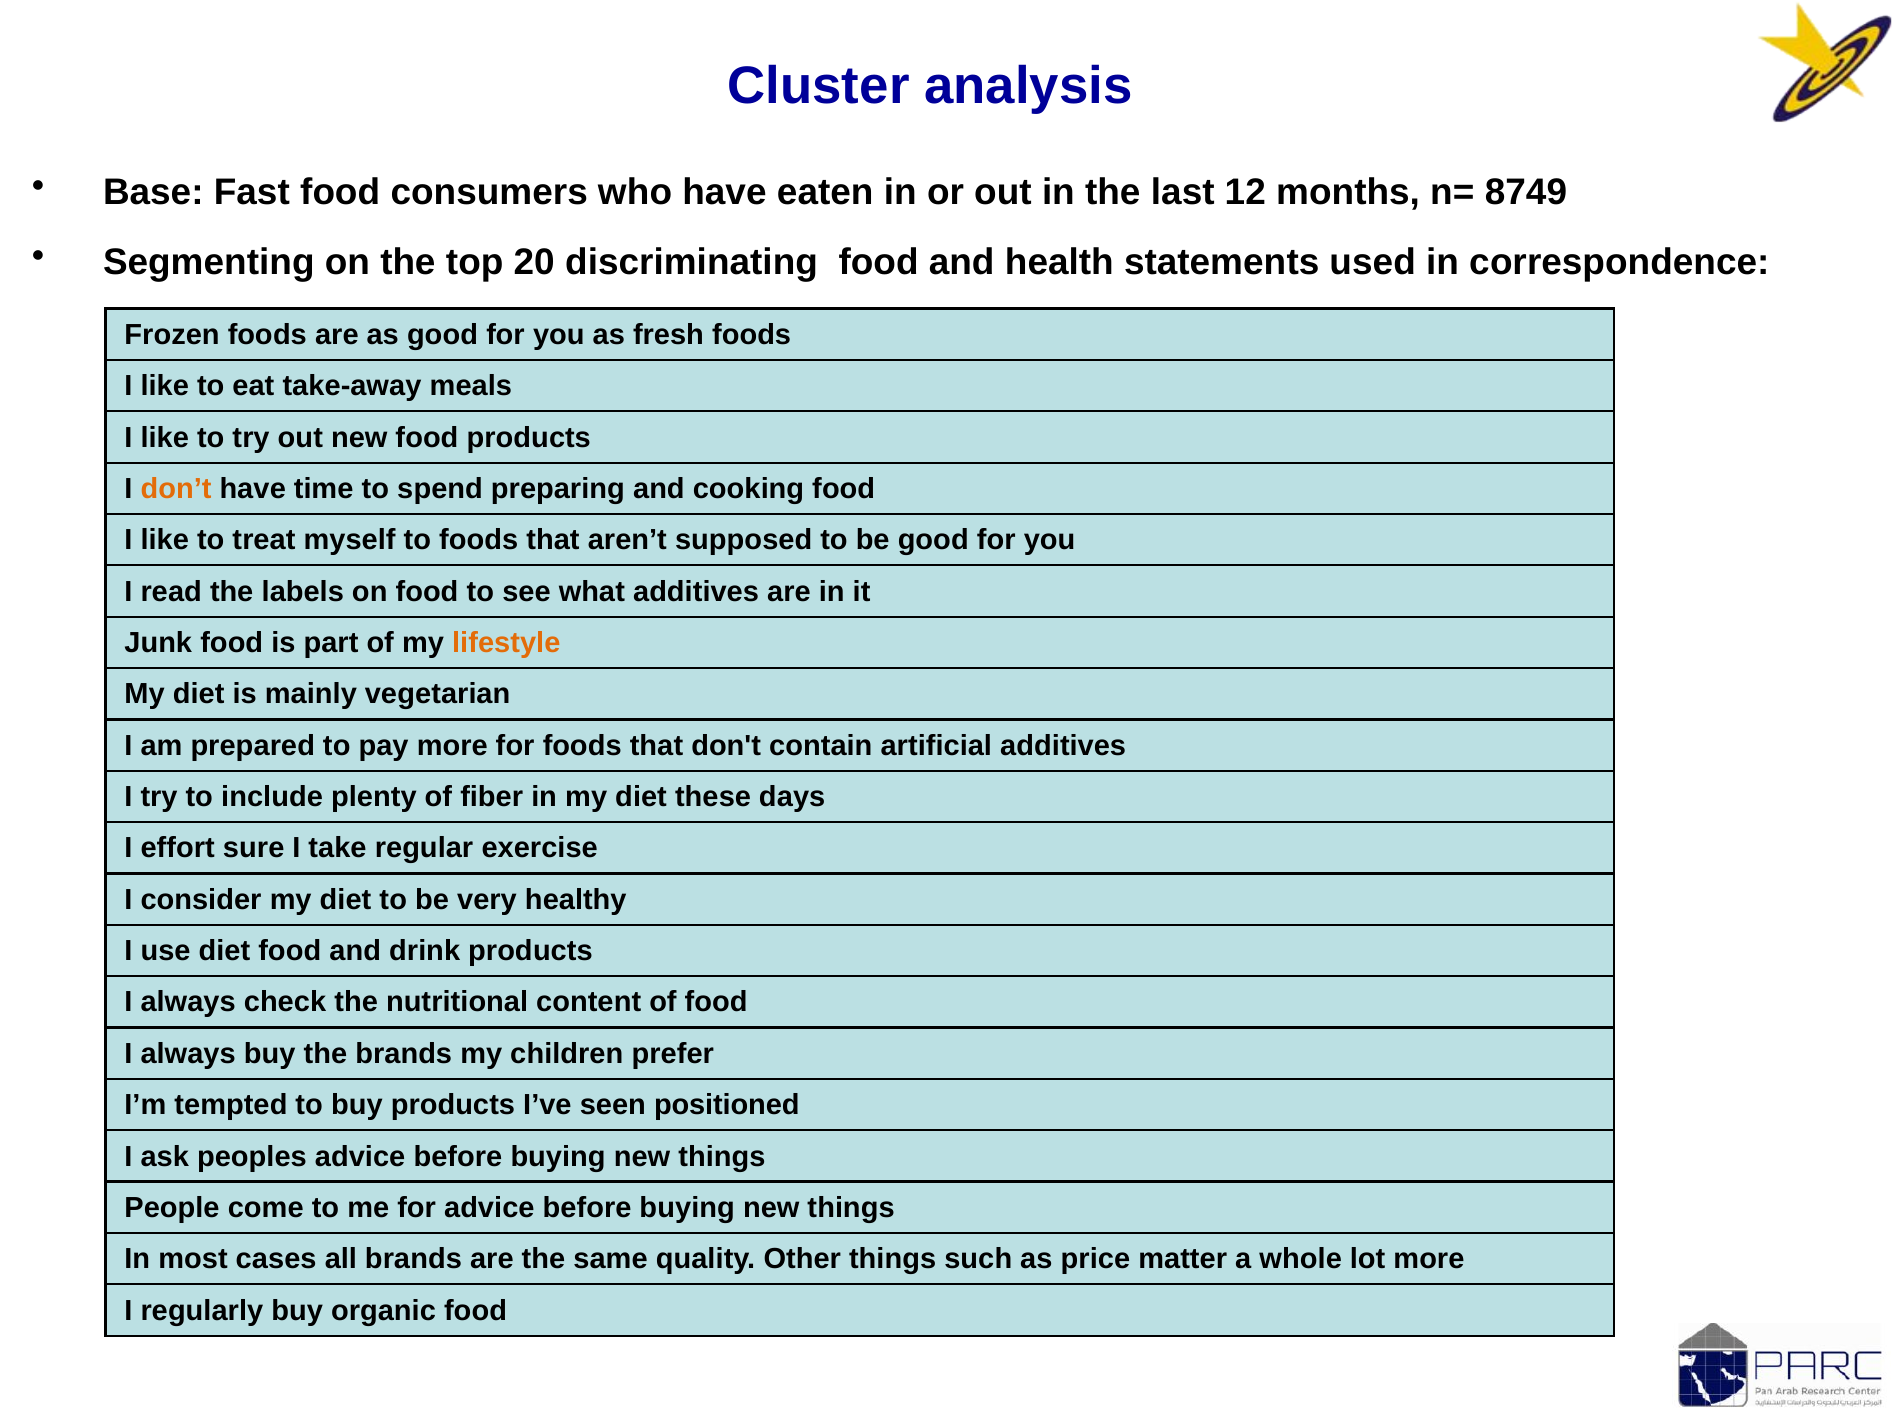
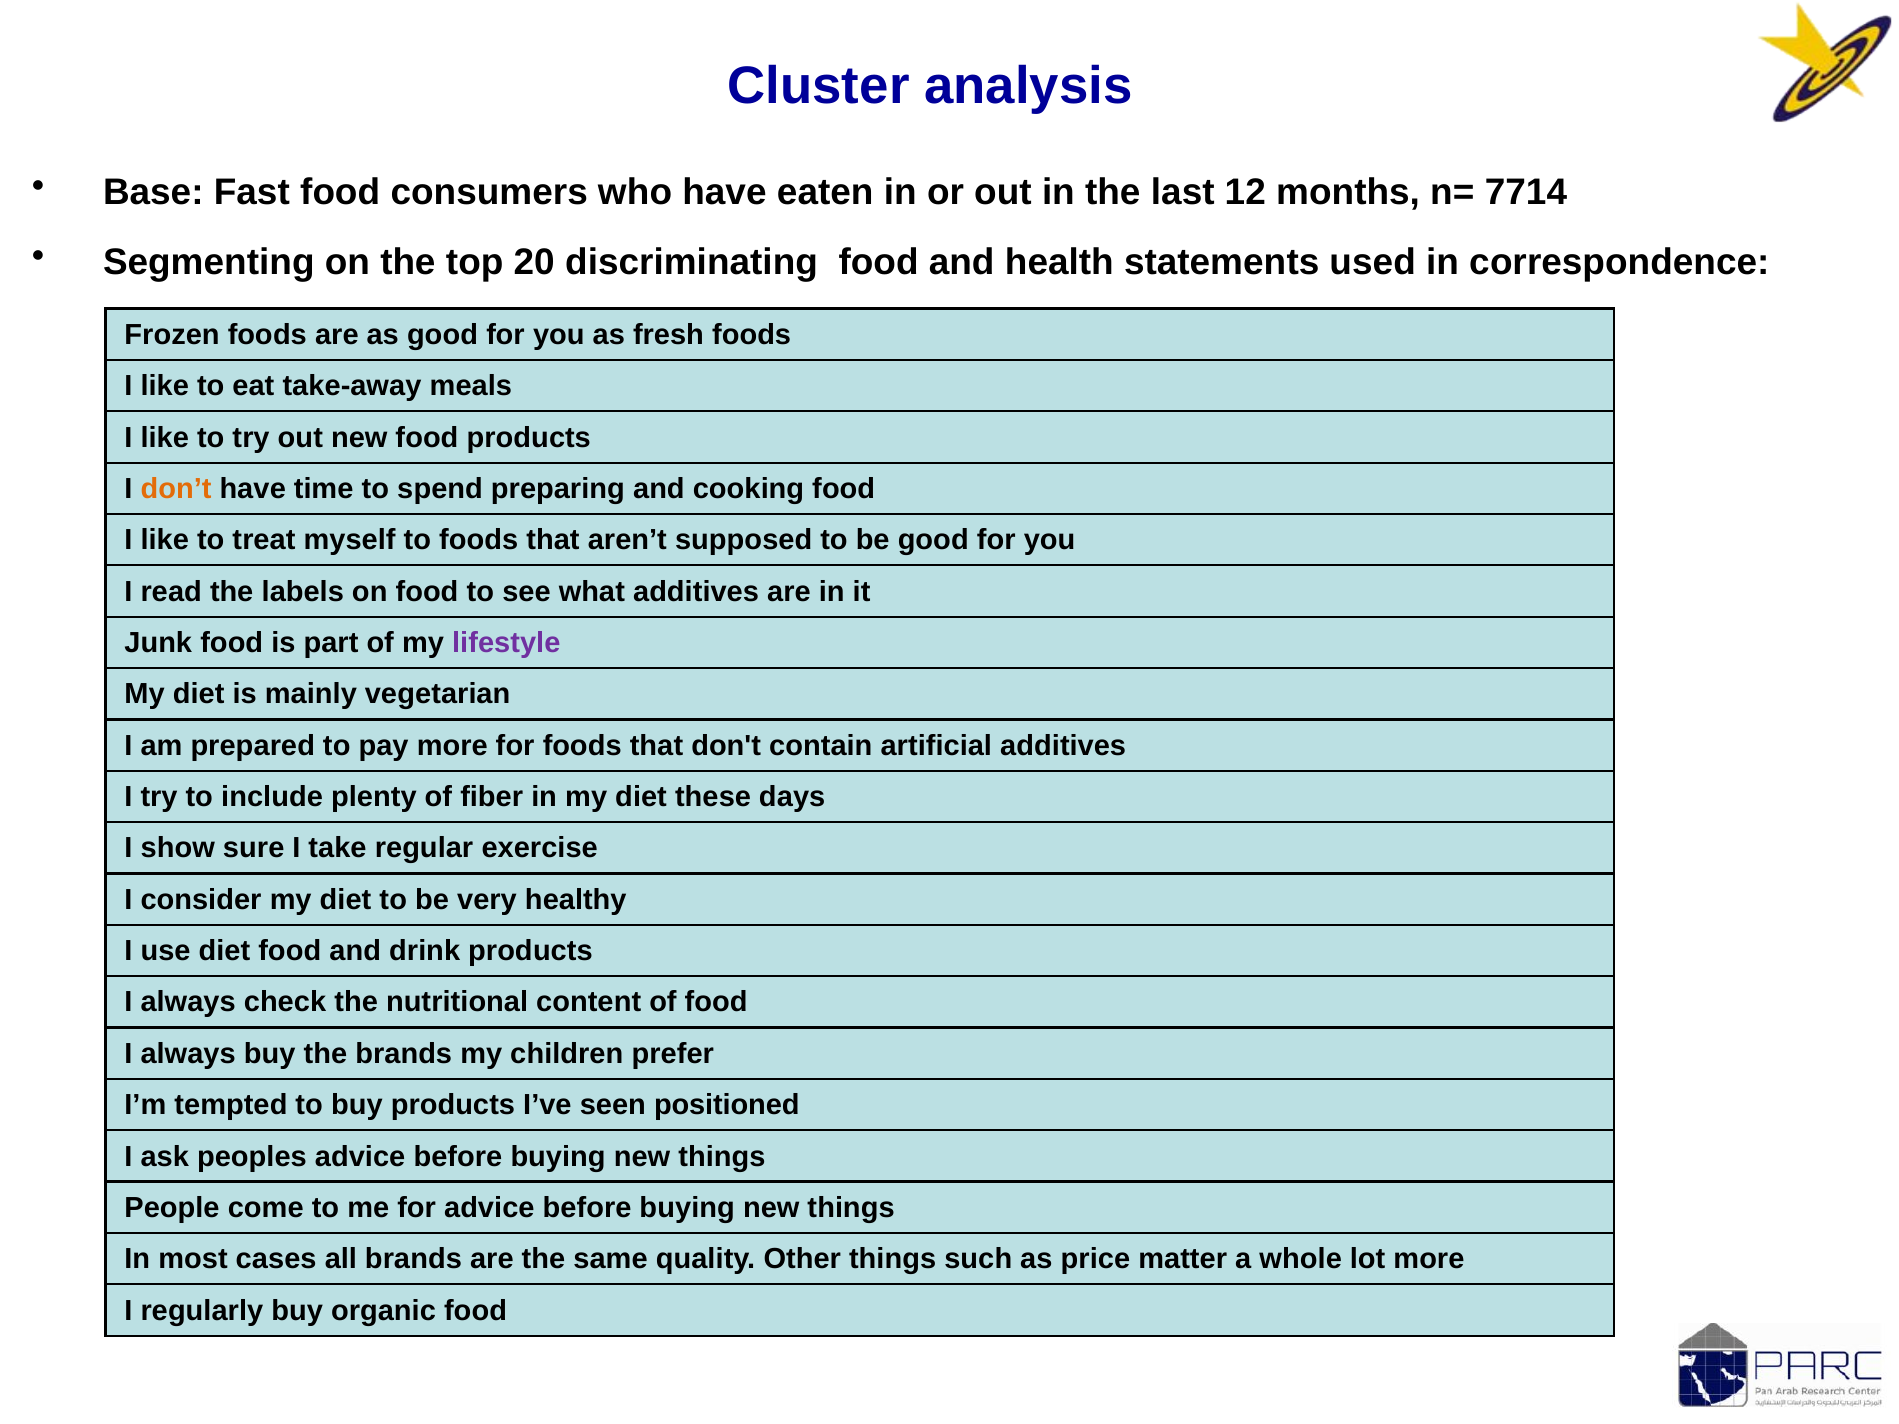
8749: 8749 -> 7714
lifestyle colour: orange -> purple
effort: effort -> show
